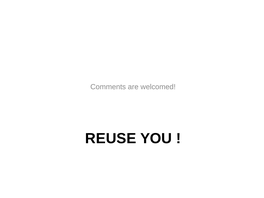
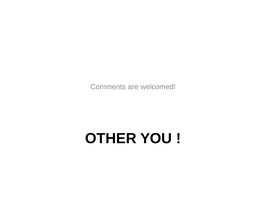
REUSE: REUSE -> OTHER
